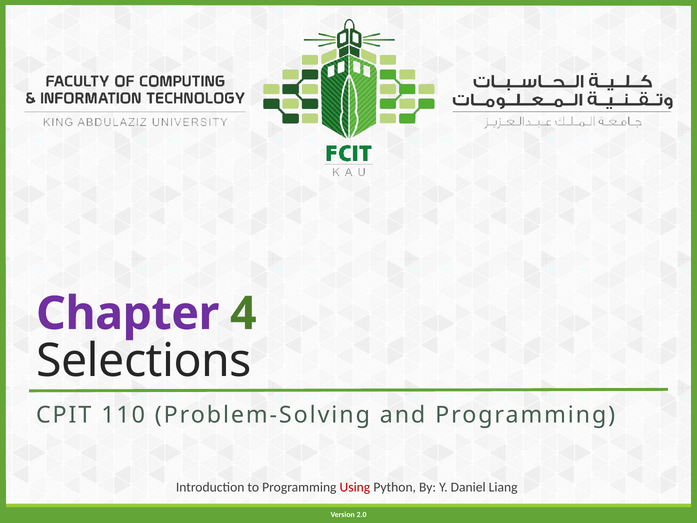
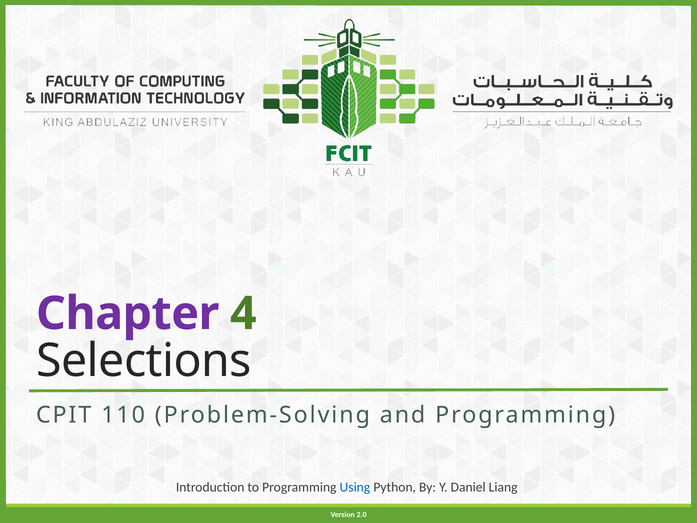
Using colour: red -> blue
